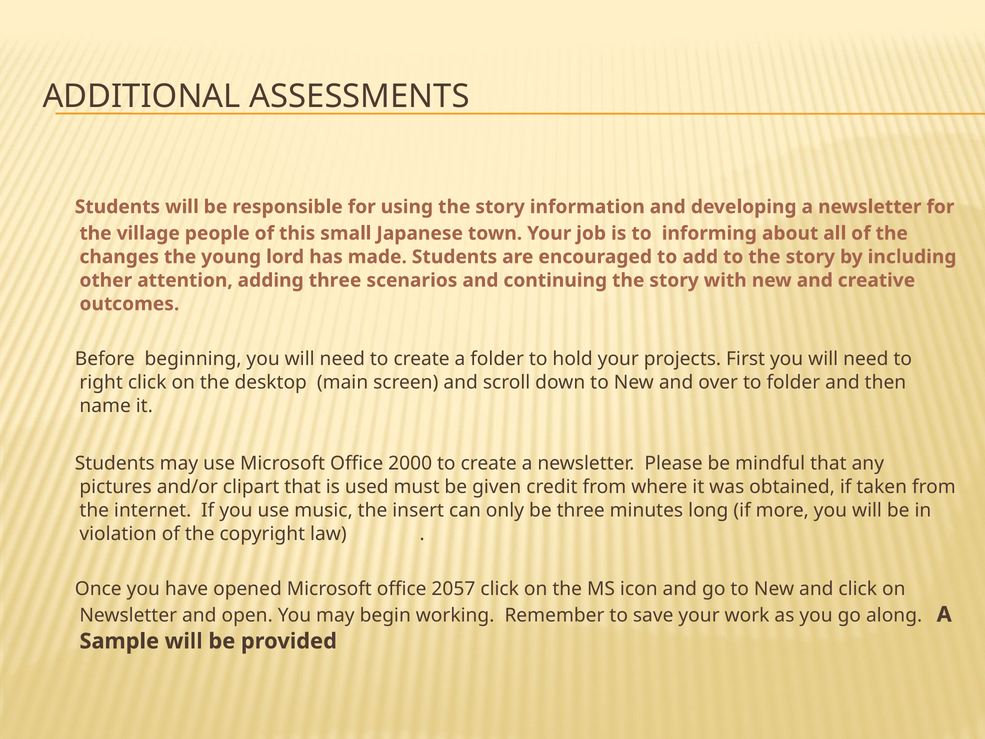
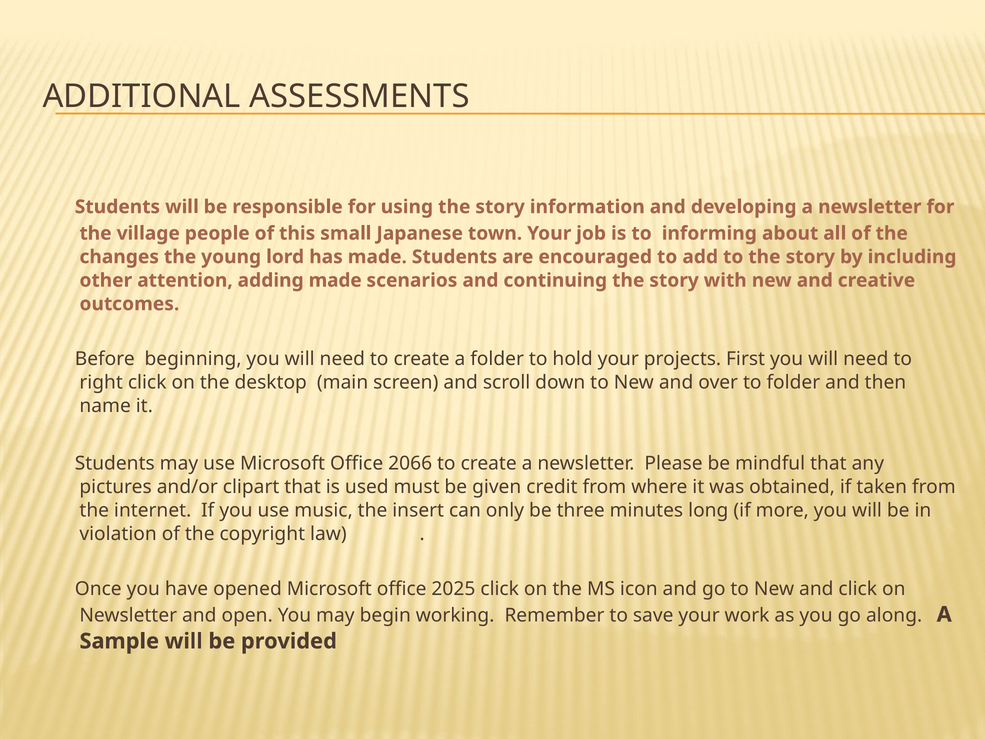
adding three: three -> made
2000: 2000 -> 2066
2057: 2057 -> 2025
